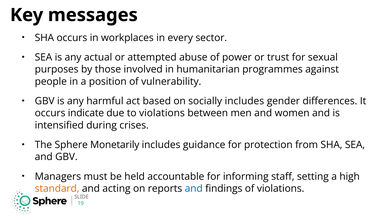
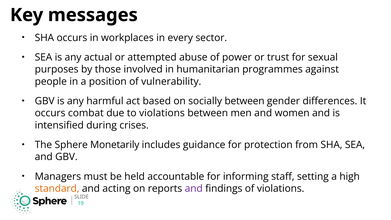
socially includes: includes -> between
indicate: indicate -> combat
and at (194, 189) colour: blue -> purple
